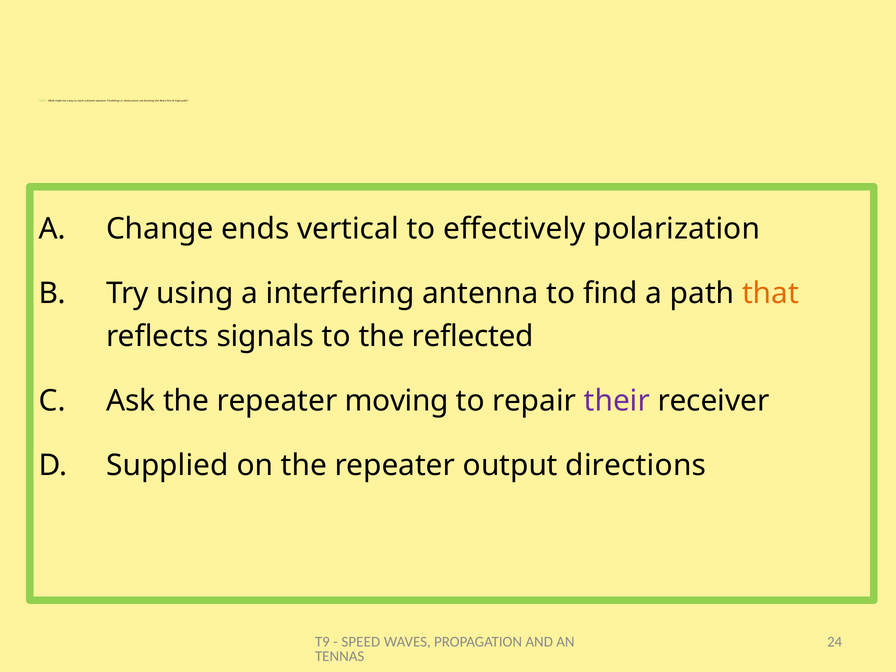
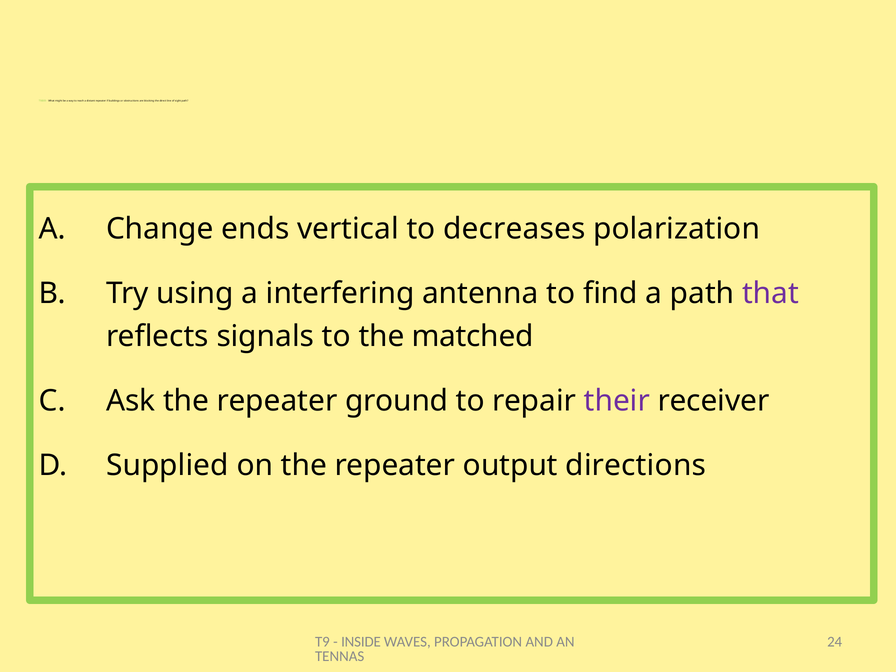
effectively: effectively -> decreases
that colour: orange -> purple
reflected: reflected -> matched
moving: moving -> ground
SPEED: SPEED -> INSIDE
